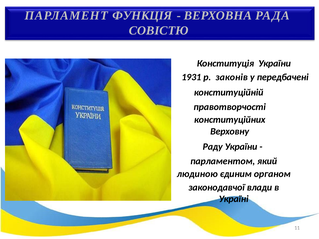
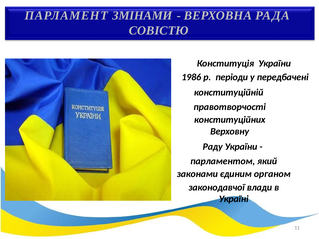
ФУНКЦІЯ: ФУНКЦІЯ -> ЗМІНАМИ
1931: 1931 -> 1986
законів: законів -> періоди
людиною: людиною -> законами
